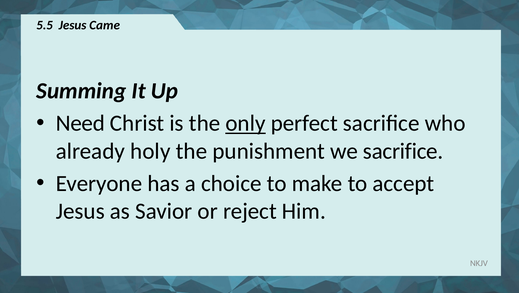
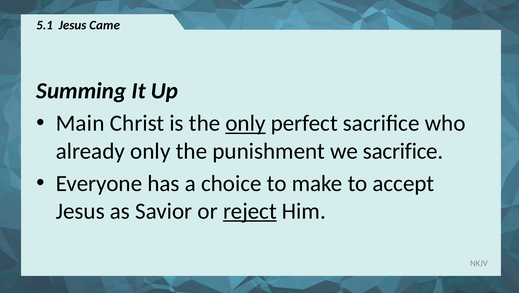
5.5: 5.5 -> 5.1
Need: Need -> Main
already holy: holy -> only
reject underline: none -> present
